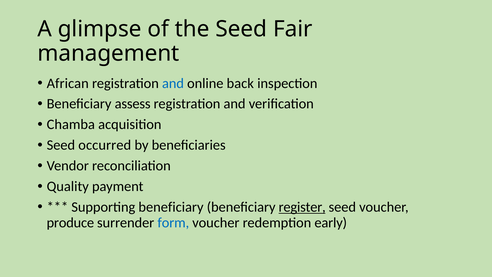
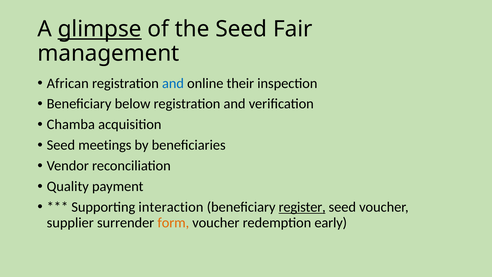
glimpse underline: none -> present
back: back -> their
assess: assess -> below
occurred: occurred -> meetings
Supporting beneficiary: beneficiary -> interaction
produce: produce -> supplier
form colour: blue -> orange
